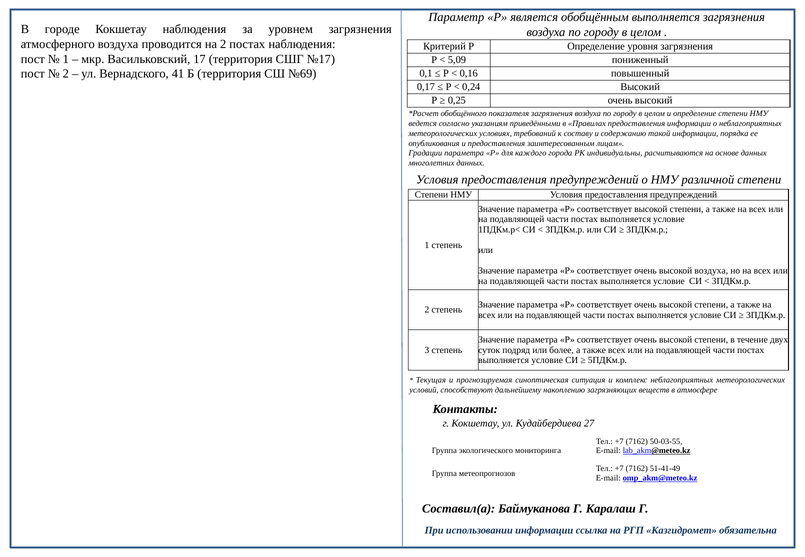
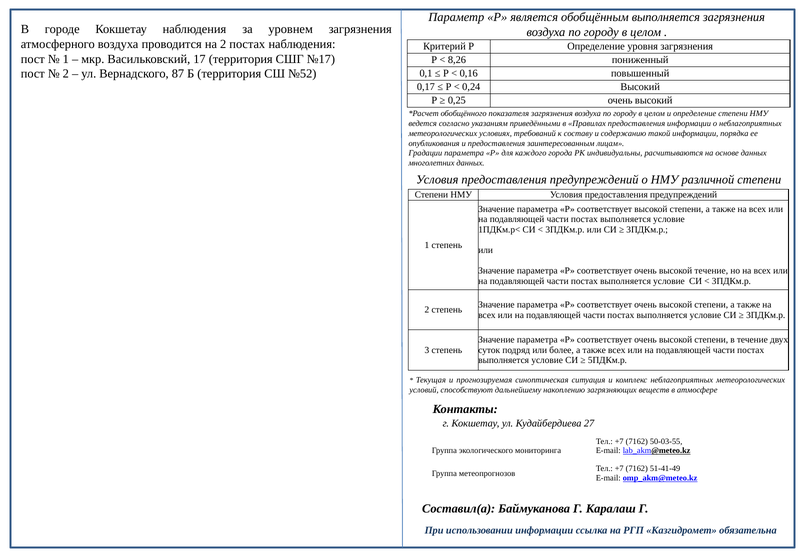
5,09: 5,09 -> 8,26
41: 41 -> 87
№69: №69 -> №52
высокой воздуха: воздуха -> течение
